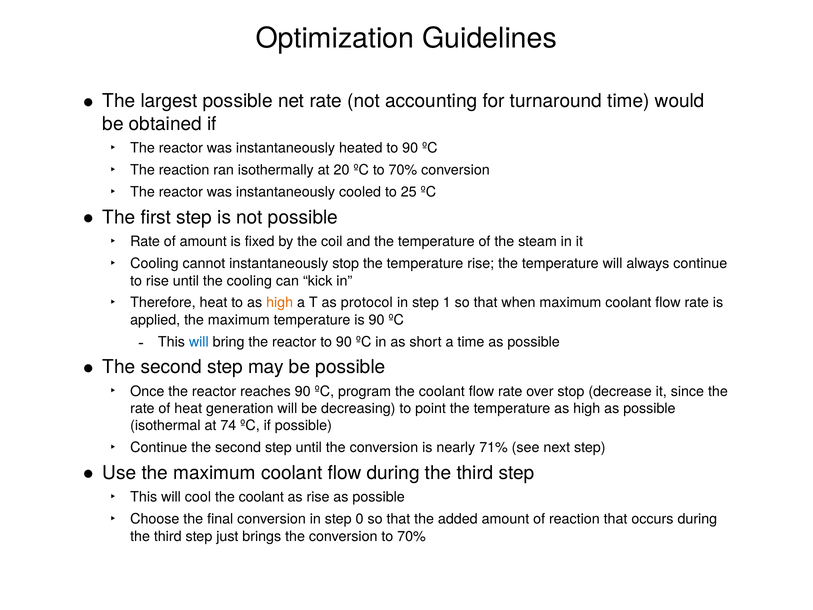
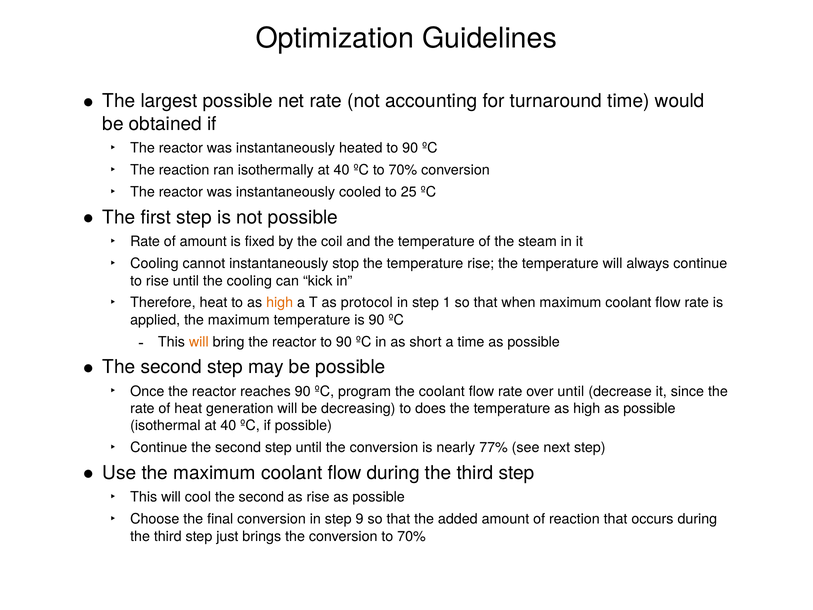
isothermally at 20: 20 -> 40
will at (199, 342) colour: blue -> orange
over stop: stop -> until
point: point -> does
isothermal at 74: 74 -> 40
71%: 71% -> 77%
cool the coolant: coolant -> second
0: 0 -> 9
